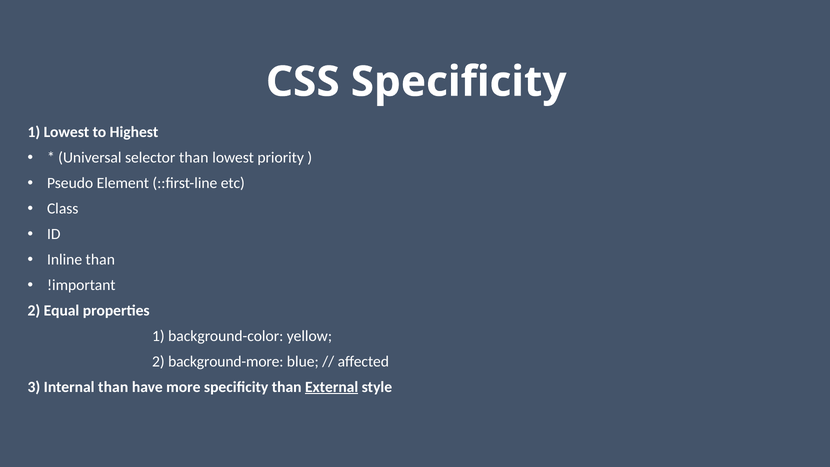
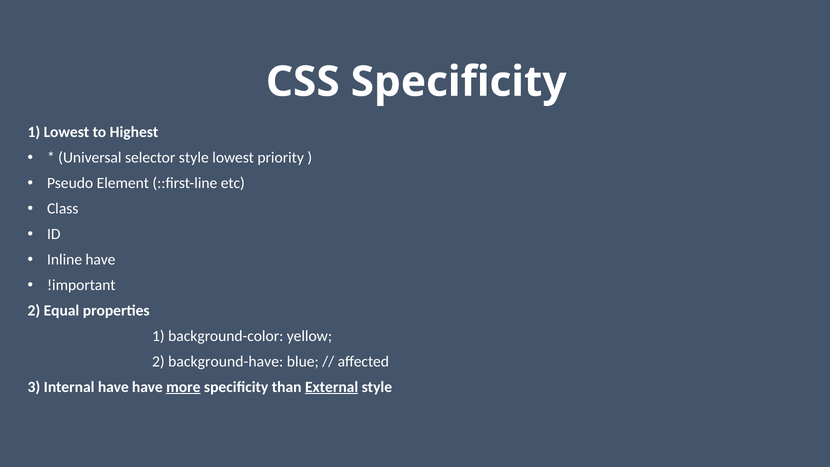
selector than: than -> style
Inline than: than -> have
background-more: background-more -> background-have
Internal than: than -> have
more underline: none -> present
